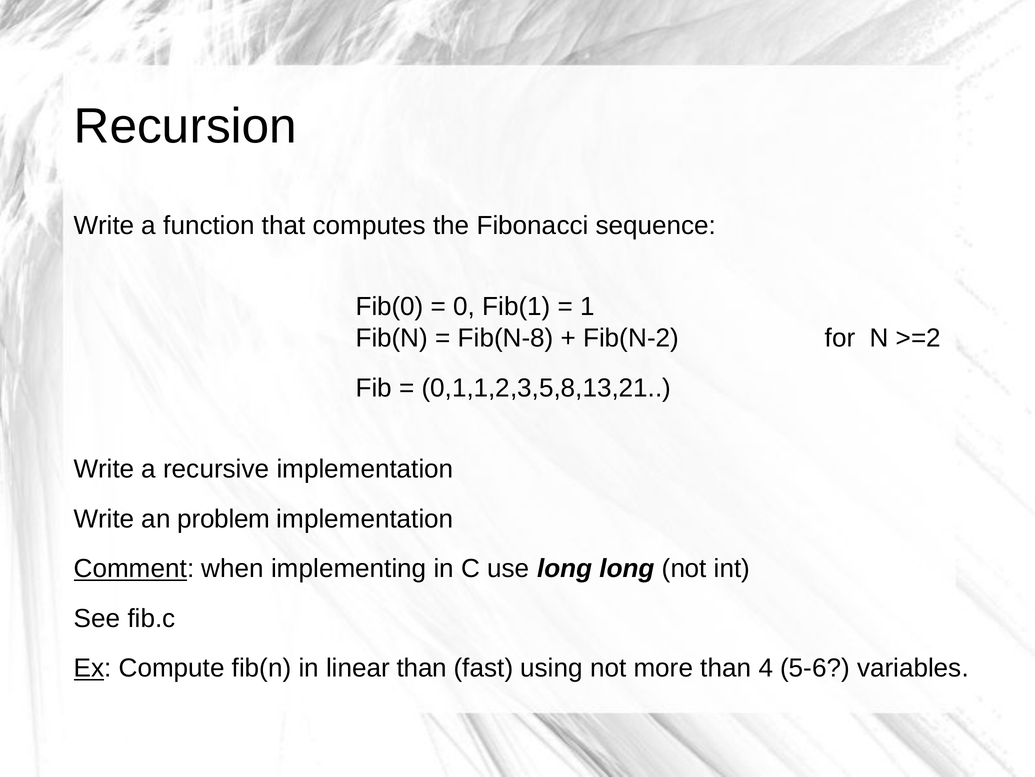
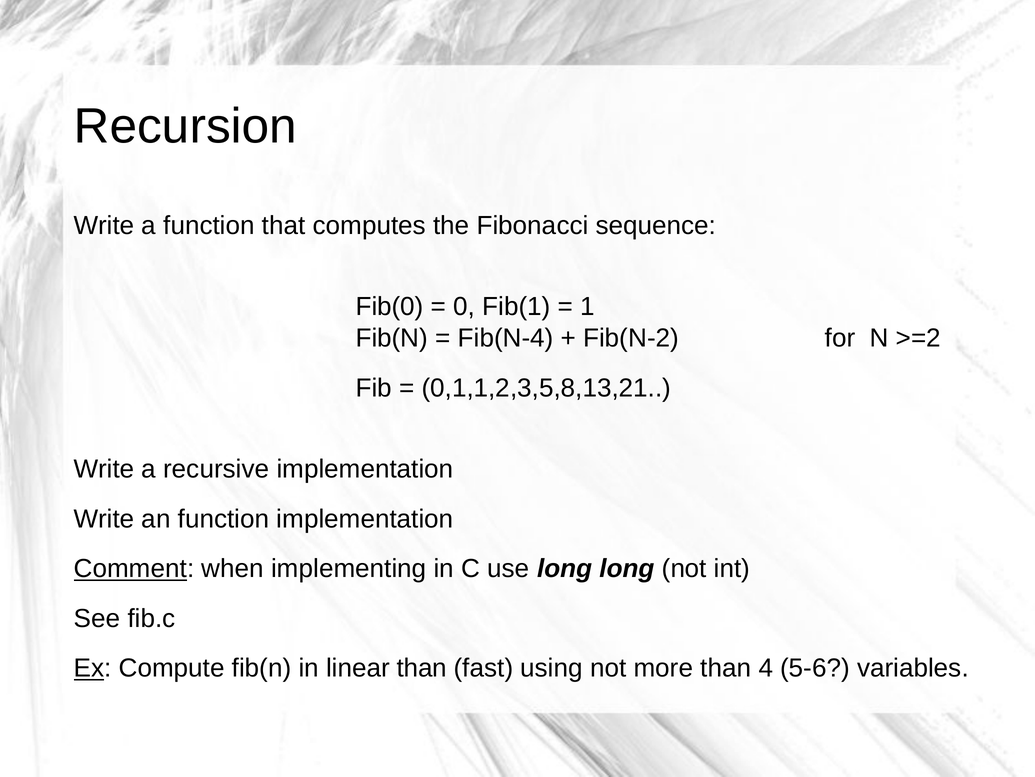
Fib(N-8: Fib(N-8 -> Fib(N-4
an problem: problem -> function
